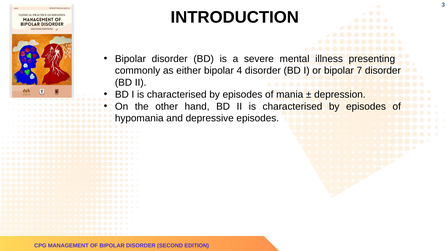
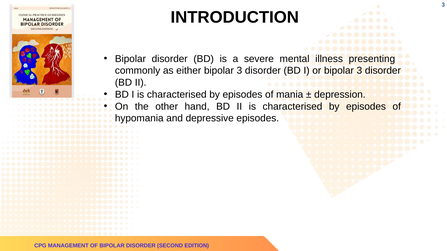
either bipolar 4: 4 -> 3
or bipolar 7: 7 -> 3
